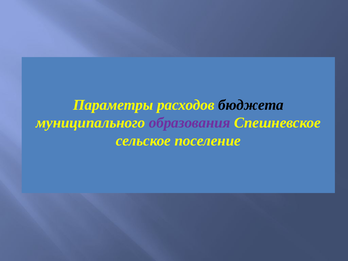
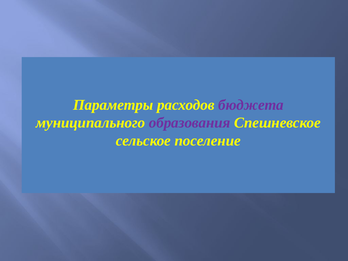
бюджета colour: black -> purple
